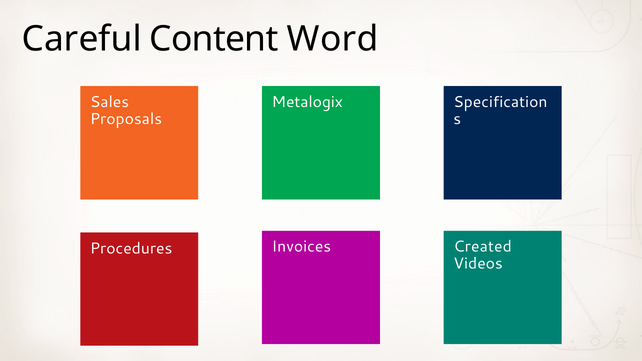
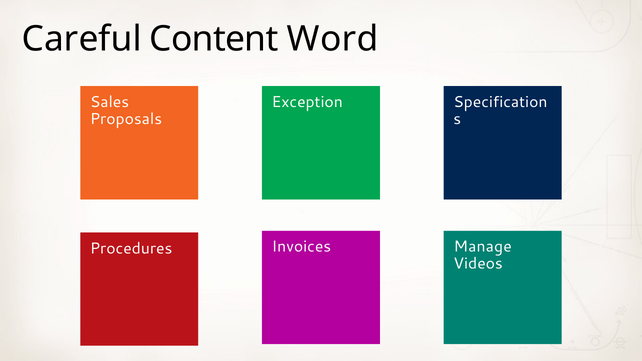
Metalogix: Metalogix -> Exception
Created: Created -> Manage
